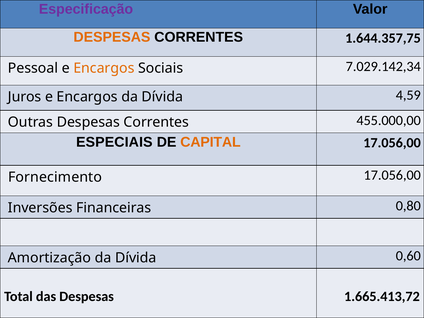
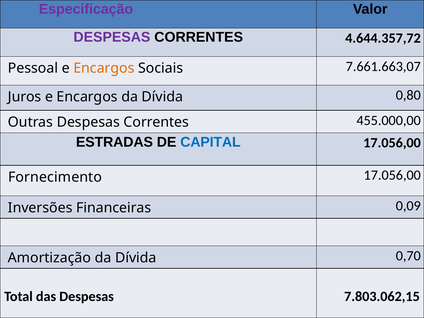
DESPESAS at (112, 37) colour: orange -> purple
1.644.357,75: 1.644.357,75 -> 4.644.357,72
7.029.142,34: 7.029.142,34 -> 7.661.663,07
4,59: 4,59 -> 0,80
ESPECIAIS: ESPECIAIS -> ESTRADAS
CAPITAL colour: orange -> blue
0,80: 0,80 -> 0,09
0,60: 0,60 -> 0,70
1.665.413,72: 1.665.413,72 -> 7.803.062,15
